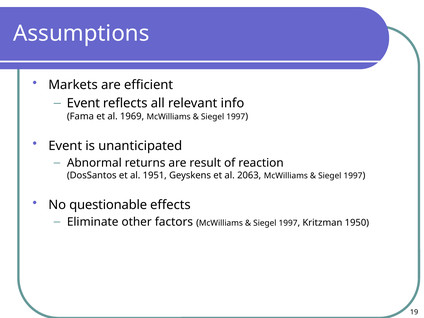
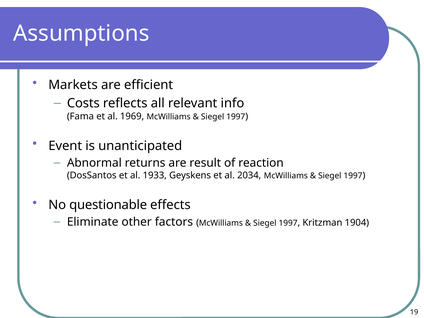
Event at (83, 103): Event -> Costs
1951: 1951 -> 1933
2063: 2063 -> 2034
1950: 1950 -> 1904
